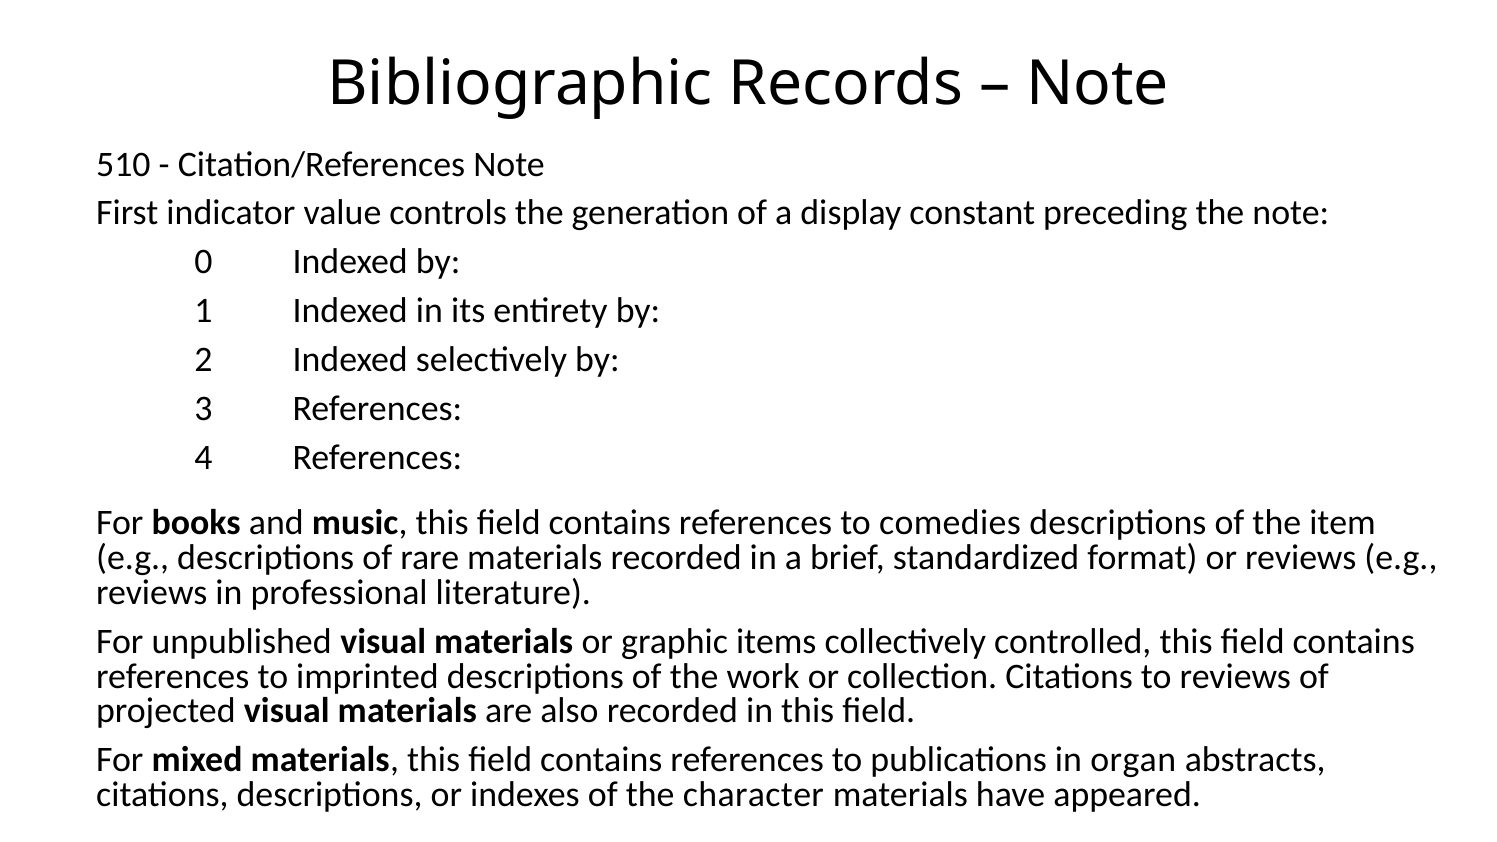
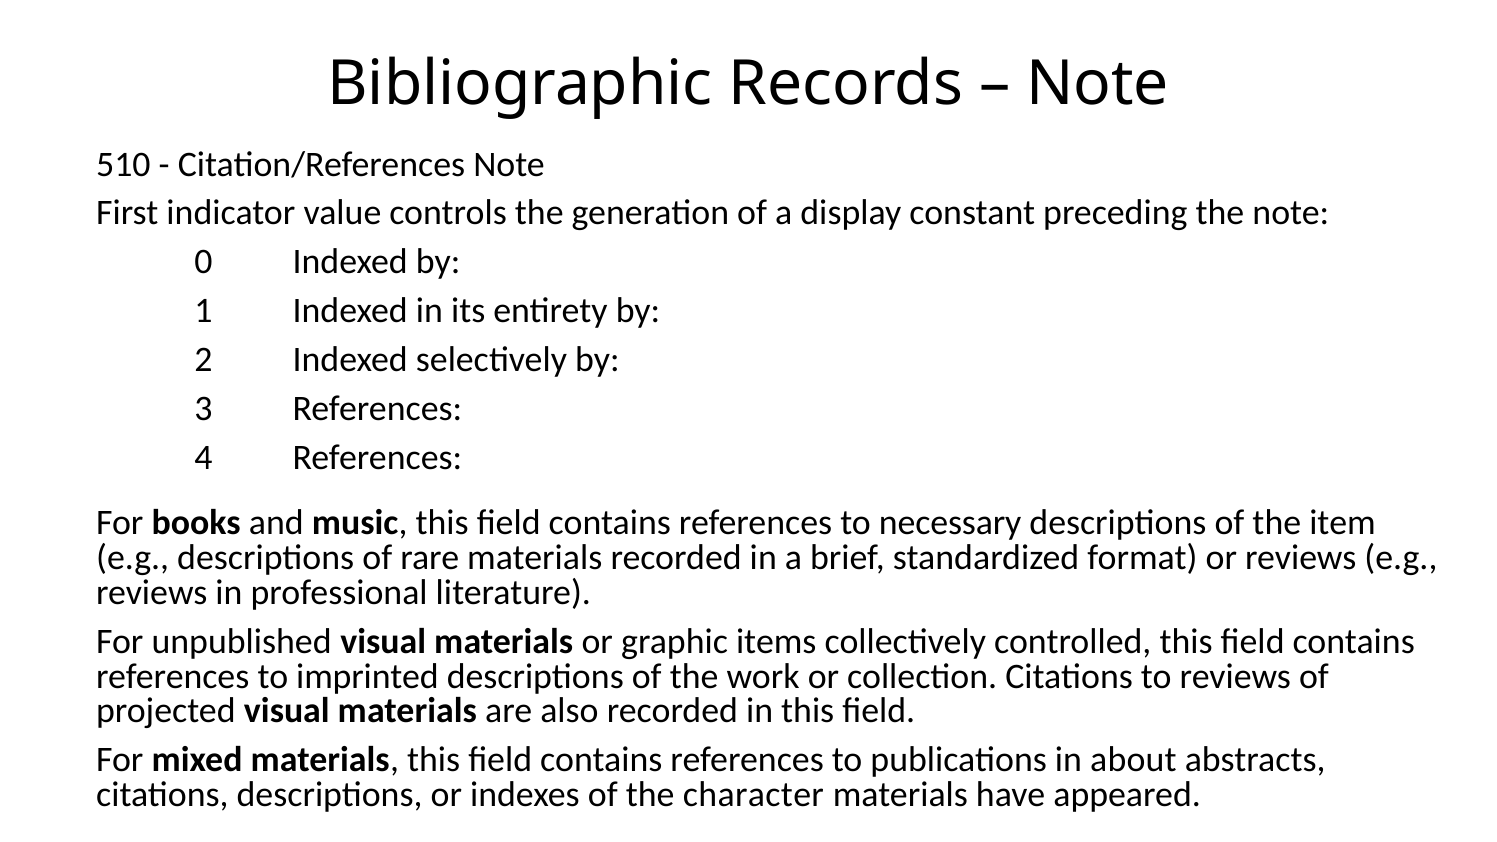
comedies: comedies -> necessary
organ: organ -> about
